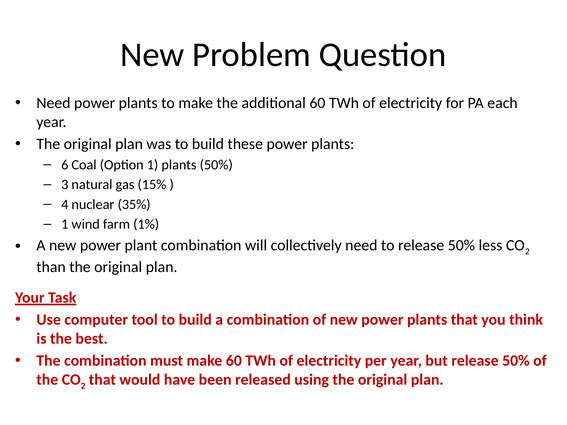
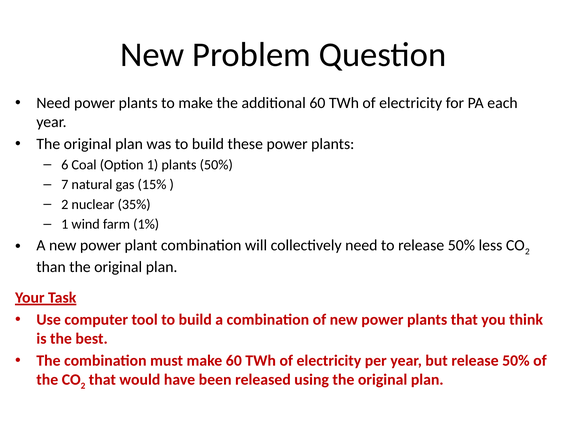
3: 3 -> 7
4 at (65, 205): 4 -> 2
